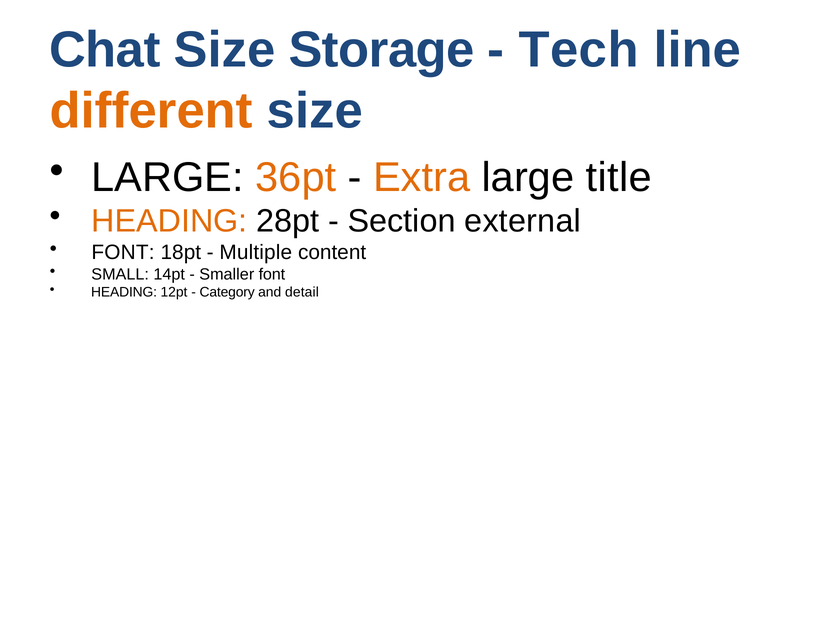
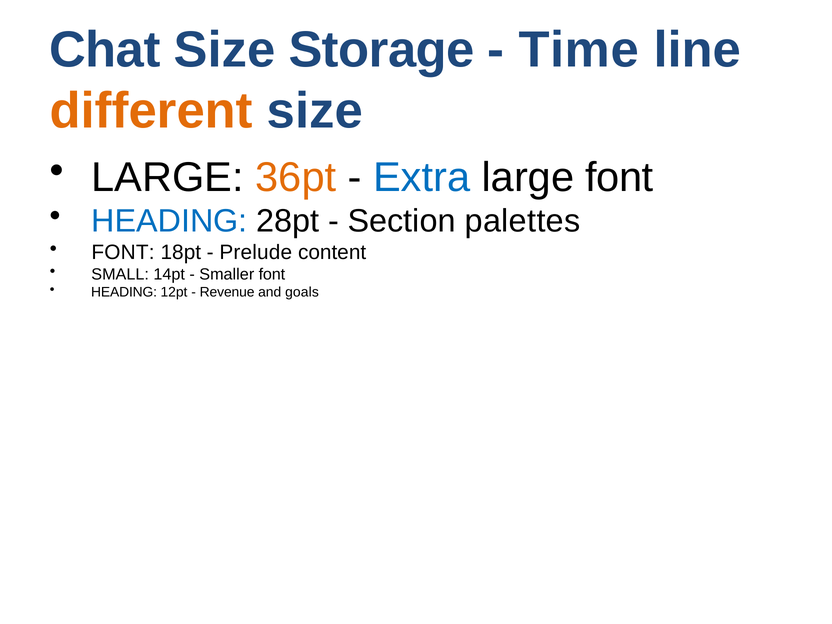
Tech: Tech -> Time
Extra colour: orange -> blue
large title: title -> font
HEADING at (169, 221) colour: orange -> blue
external: external -> palettes
Multiple: Multiple -> Prelude
Category: Category -> Revenue
detail: detail -> goals
